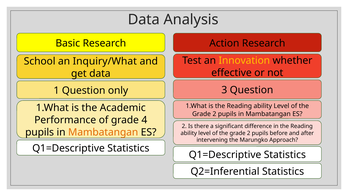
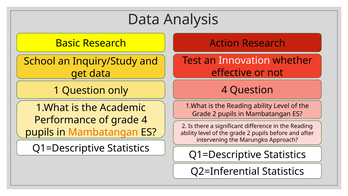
Innovation colour: yellow -> white
Inquiry/What: Inquiry/What -> Inquiry/Study
only 3: 3 -> 4
